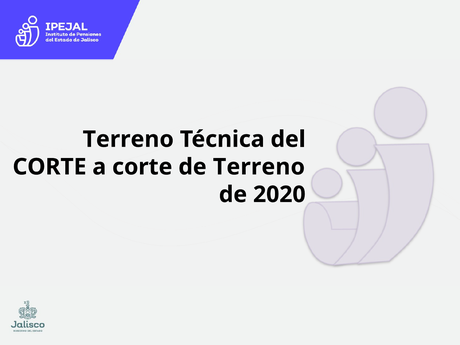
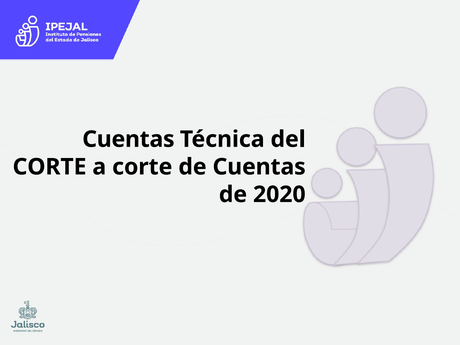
Terreno at (128, 139): Terreno -> Cuentas
de Terreno: Terreno -> Cuentas
